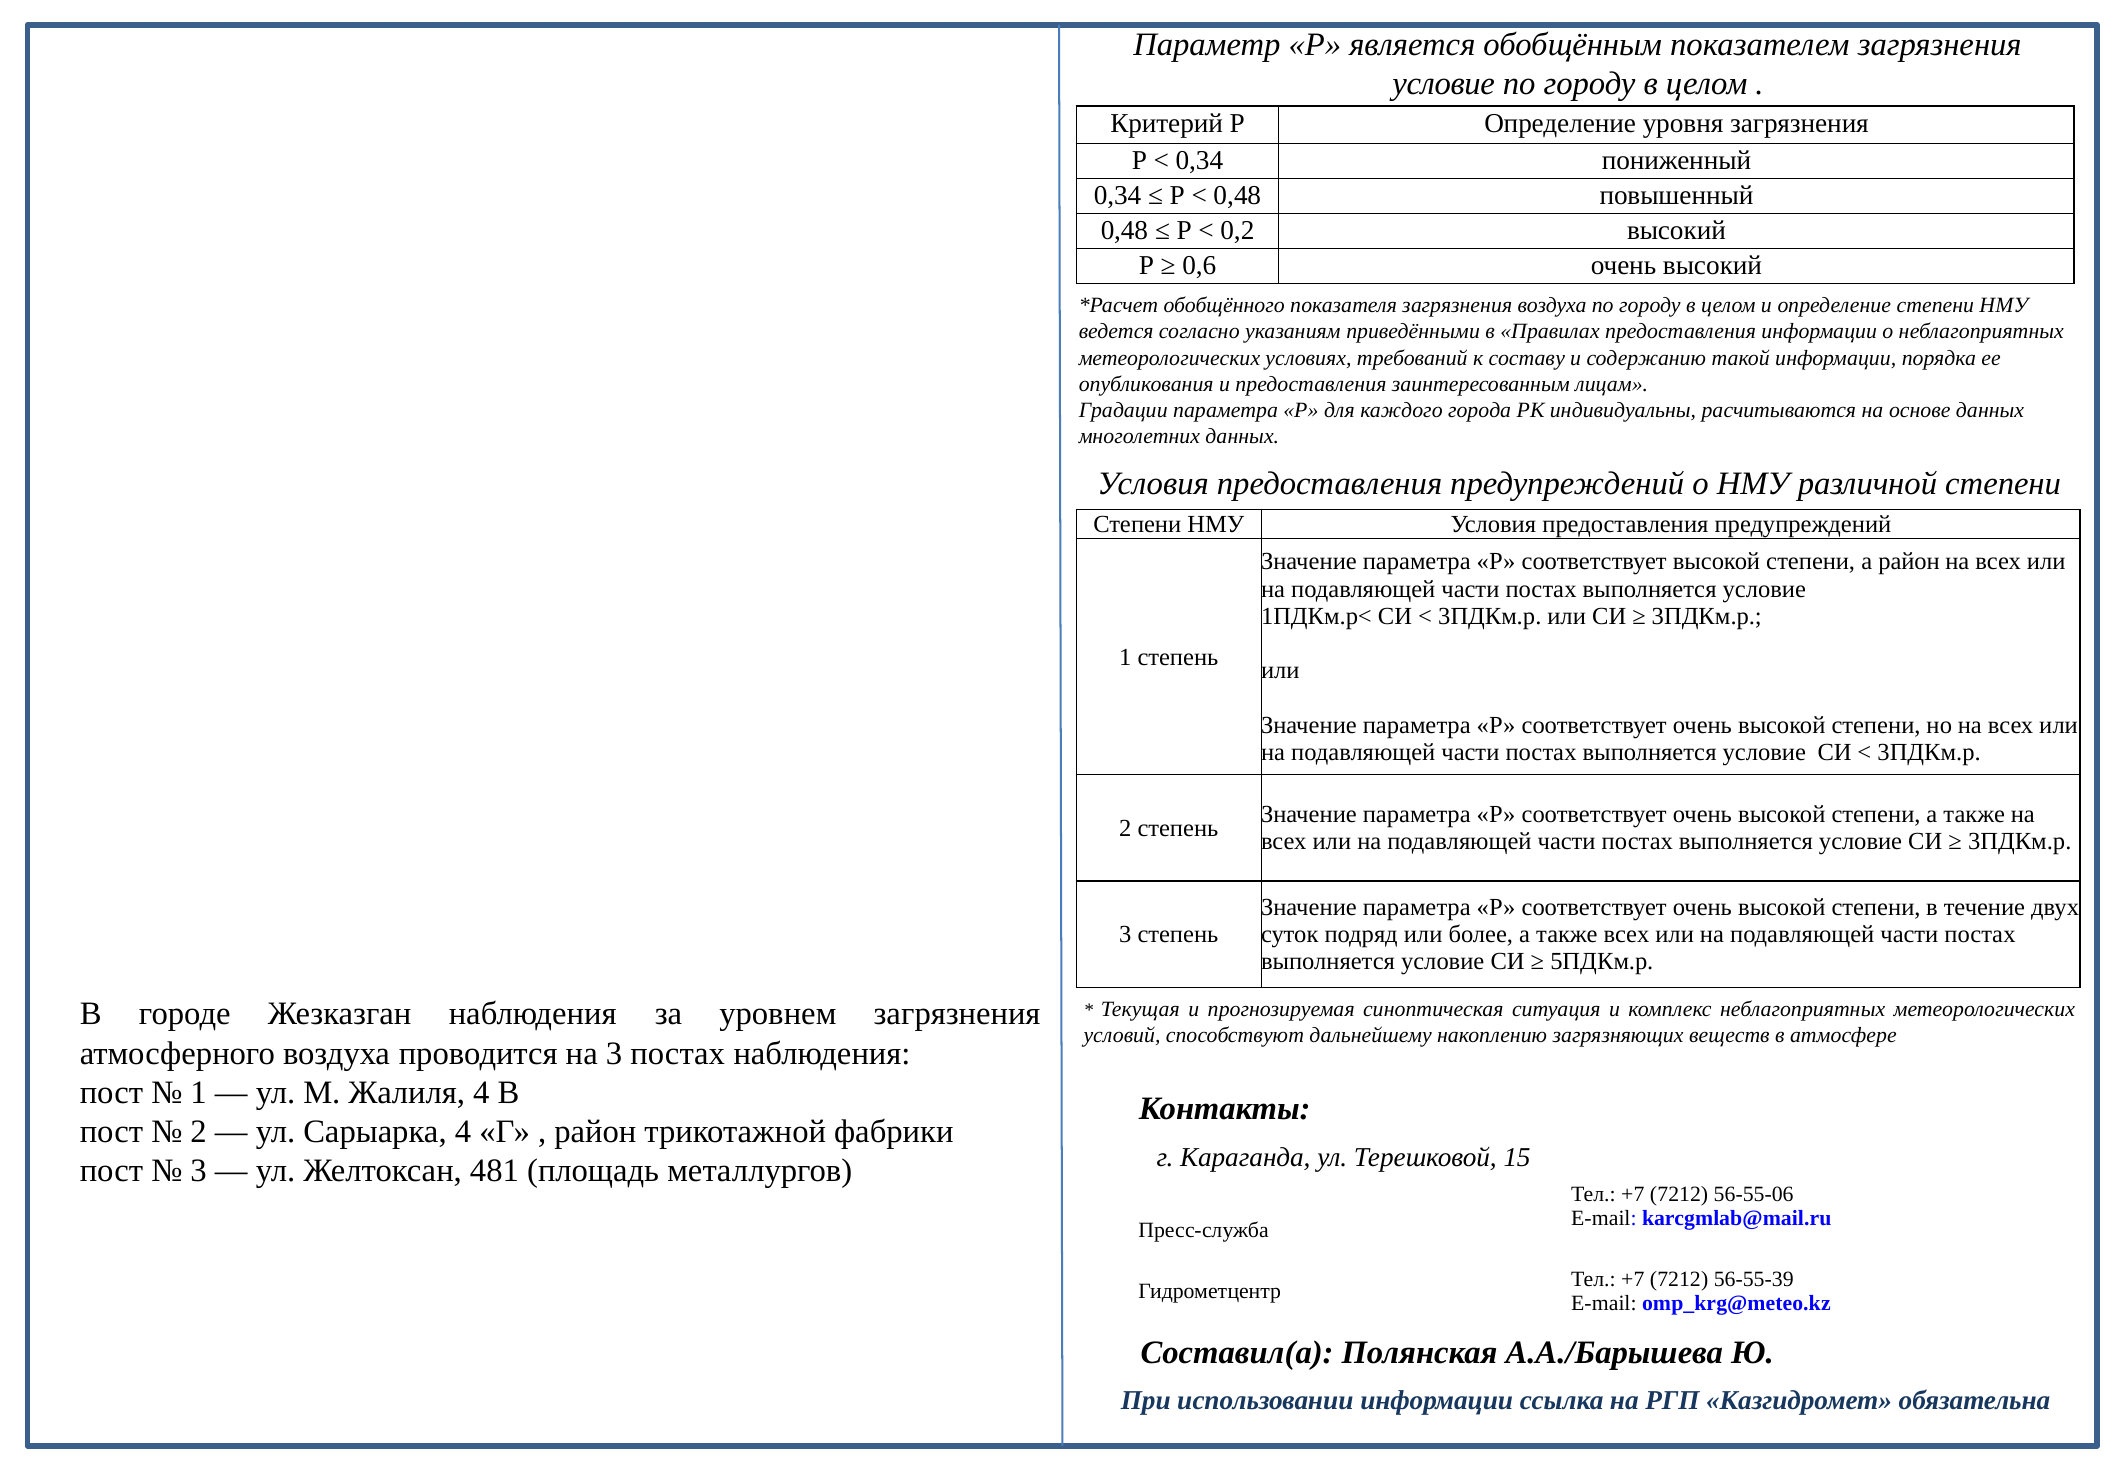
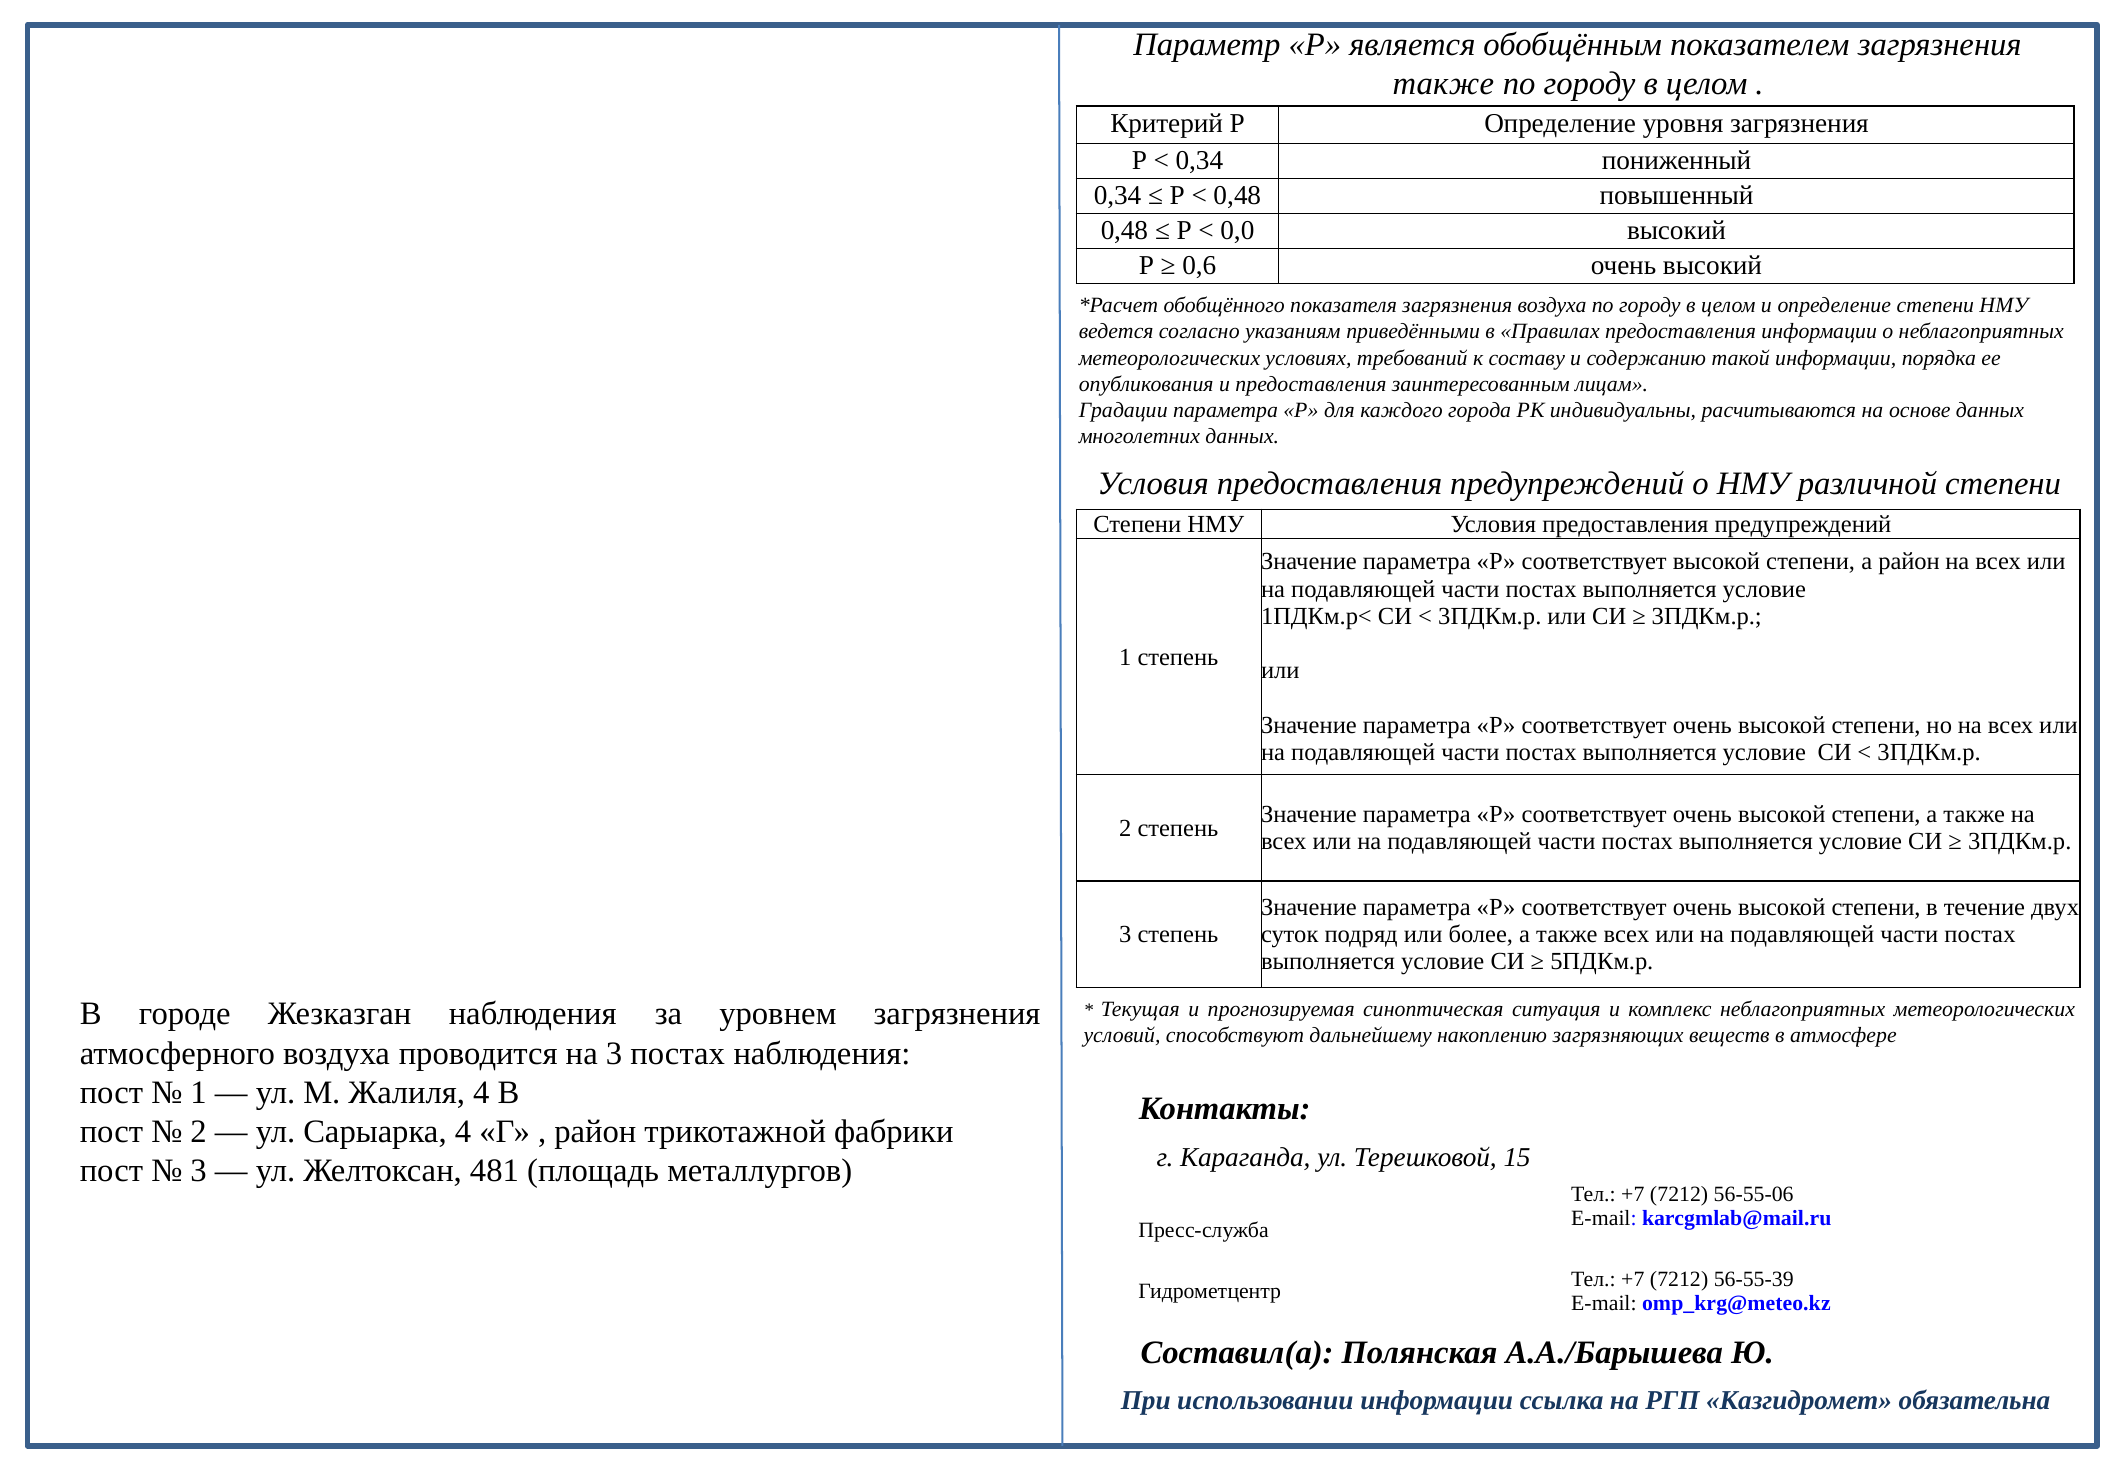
условие at (1444, 84): условие -> также
0,2: 0,2 -> 0,0
